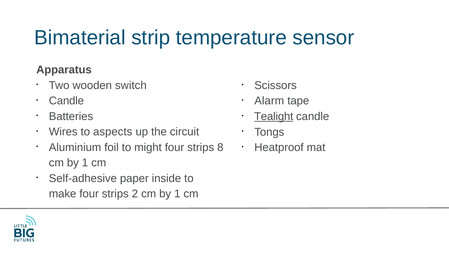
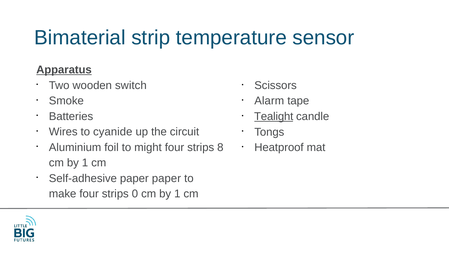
Apparatus underline: none -> present
Candle at (66, 101): Candle -> Smoke
aspects: aspects -> cyanide
paper inside: inside -> paper
2: 2 -> 0
